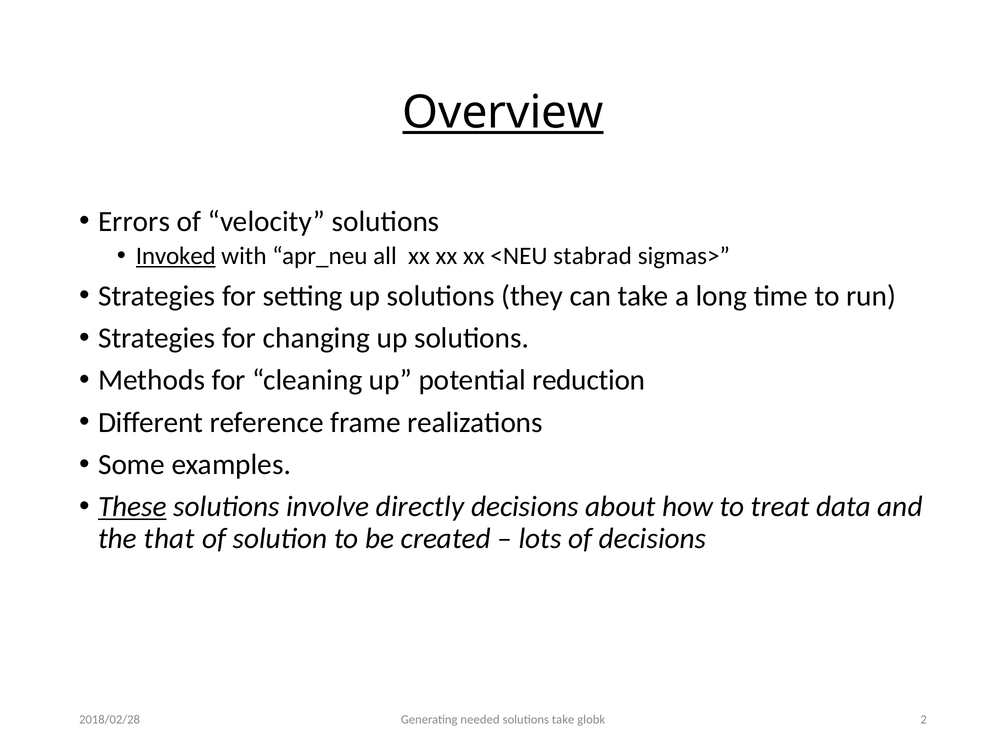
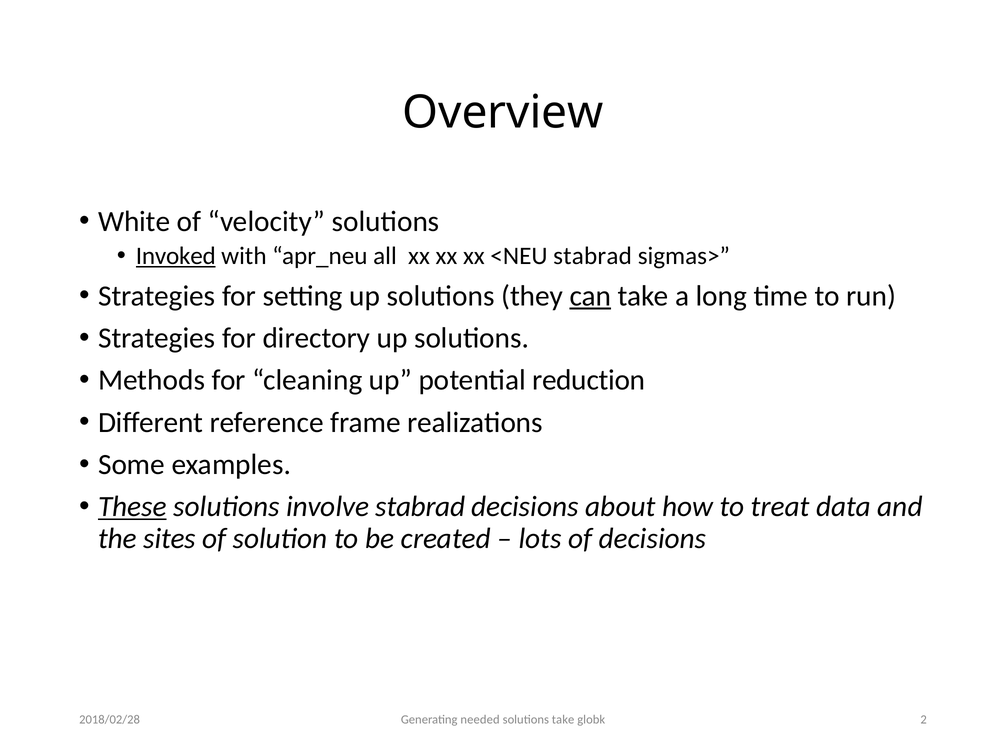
Overview underline: present -> none
Errors: Errors -> White
can underline: none -> present
changing: changing -> directory
involve directly: directly -> stabrad
that: that -> sites
